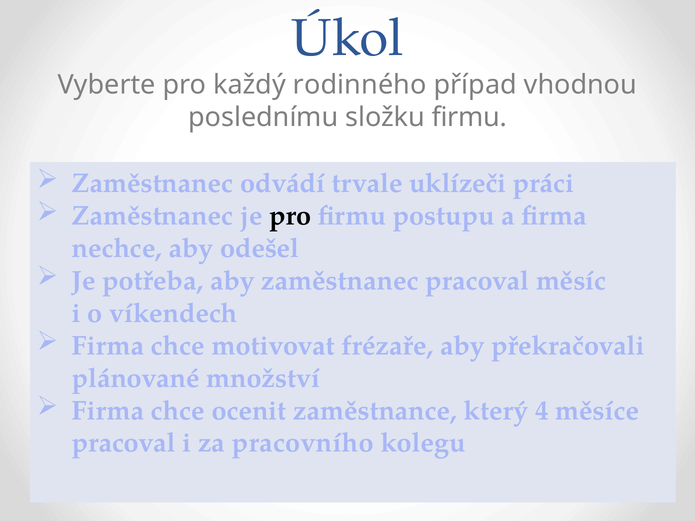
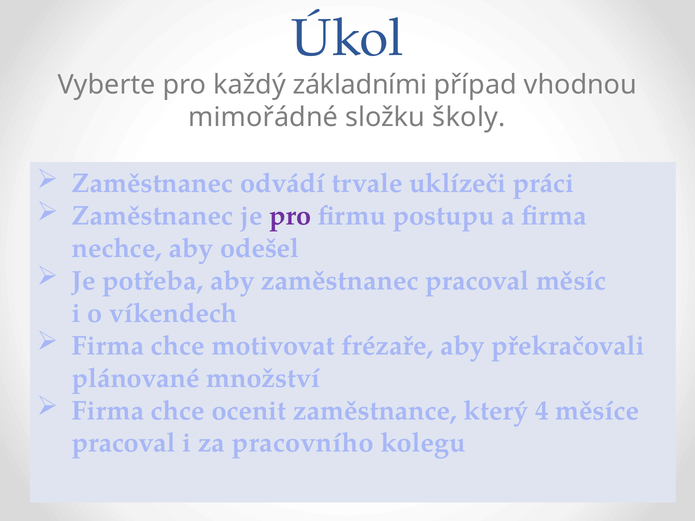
rodinného: rodinného -> základními
poslednímu: poslednímu -> mimořádné
složku firmu: firmu -> školy
pro at (290, 216) colour: black -> purple
